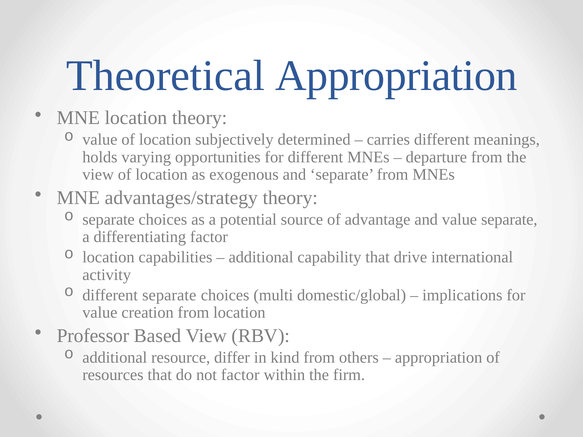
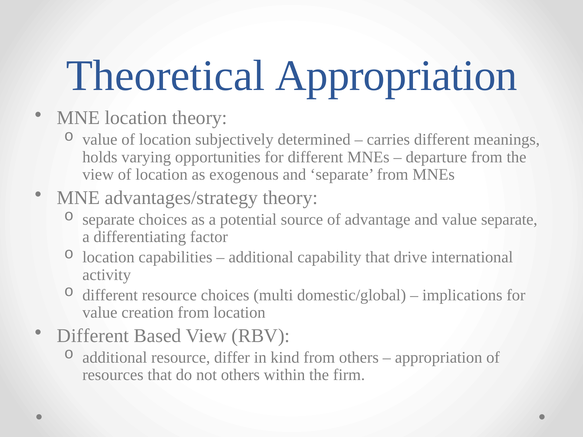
different separate: separate -> resource
Professor at (93, 336): Professor -> Different
not factor: factor -> others
